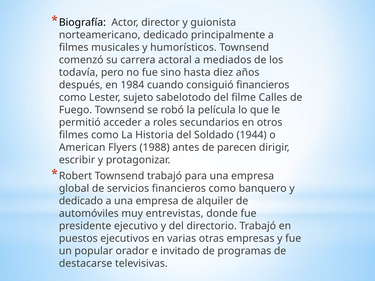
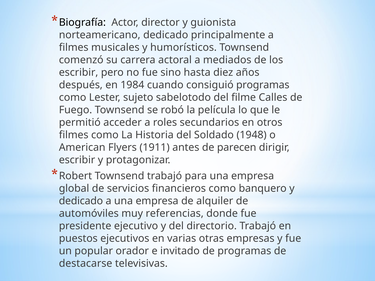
todavía at (79, 73): todavía -> escribir
consiguió financieros: financieros -> programas
1944: 1944 -> 1948
1988: 1988 -> 1911
entrevistas: entrevistas -> referencias
